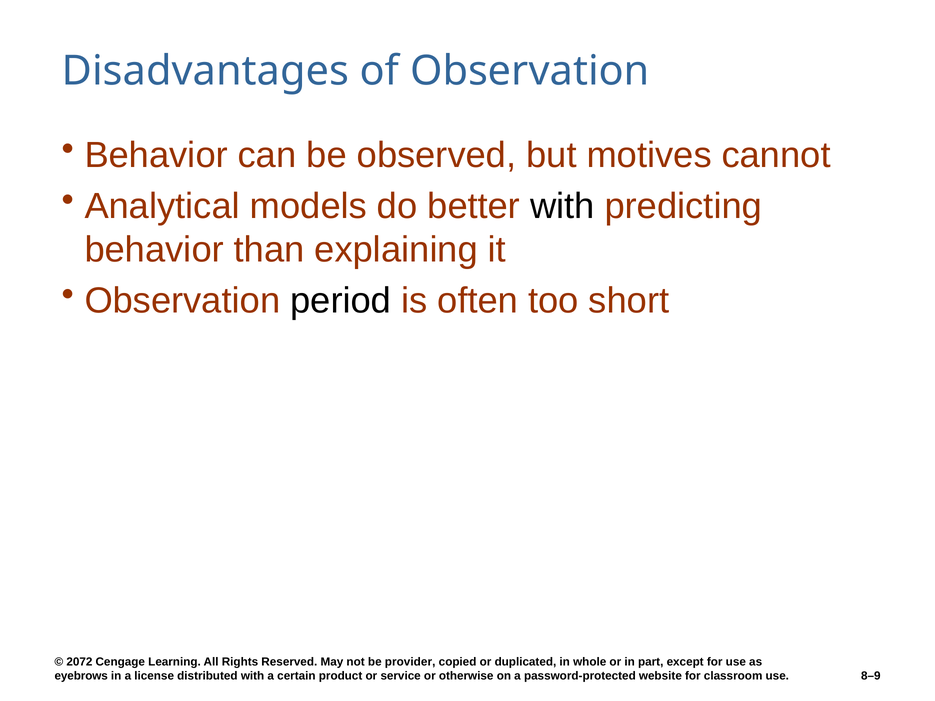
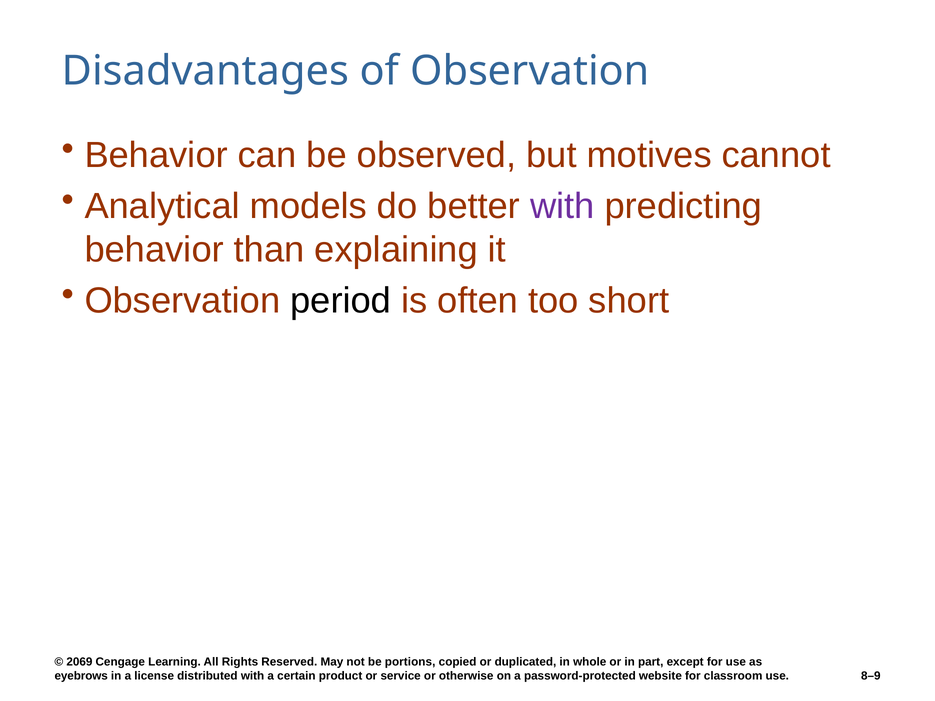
with at (562, 206) colour: black -> purple
2072: 2072 -> 2069
provider: provider -> portions
